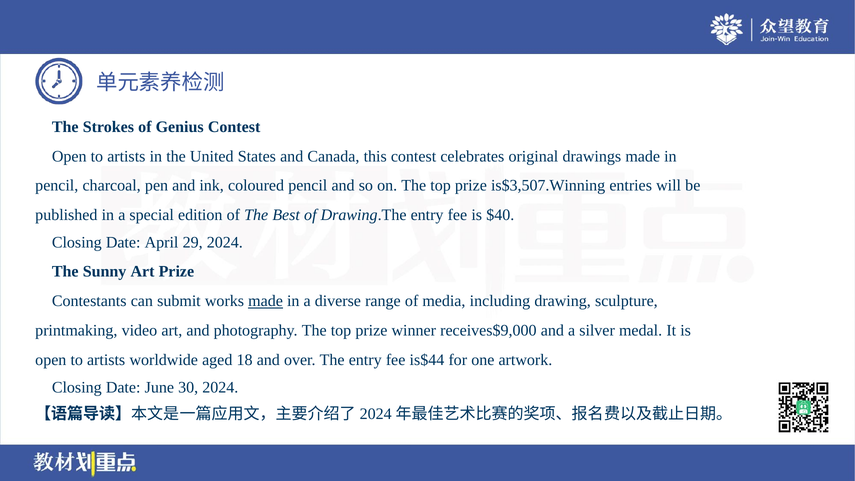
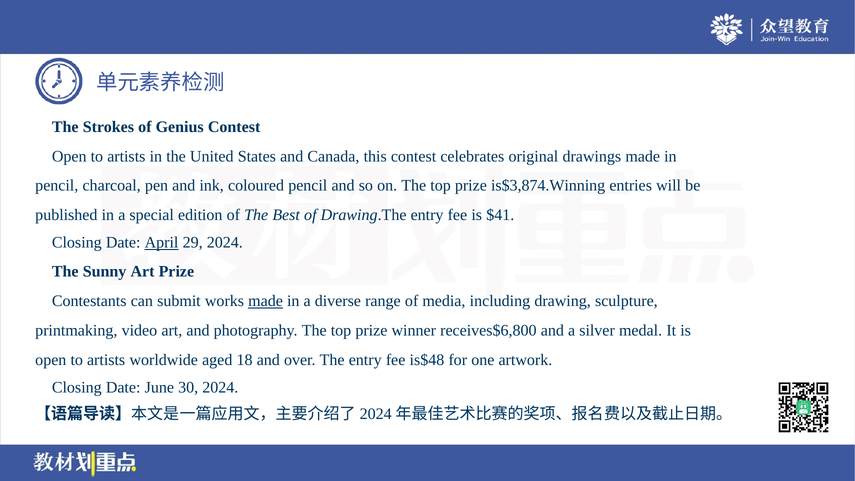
is$3,507.Winning: is$3,507.Winning -> is$3,874.Winning
$40: $40 -> $41
April underline: none -> present
receives$9,000: receives$9,000 -> receives$6,800
is$44: is$44 -> is$48
